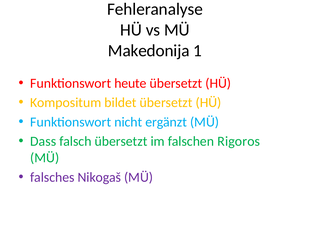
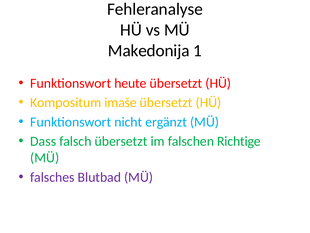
bildet: bildet -> imaše
Rigoros: Rigoros -> Richtige
Nikogaš: Nikogaš -> Blutbad
